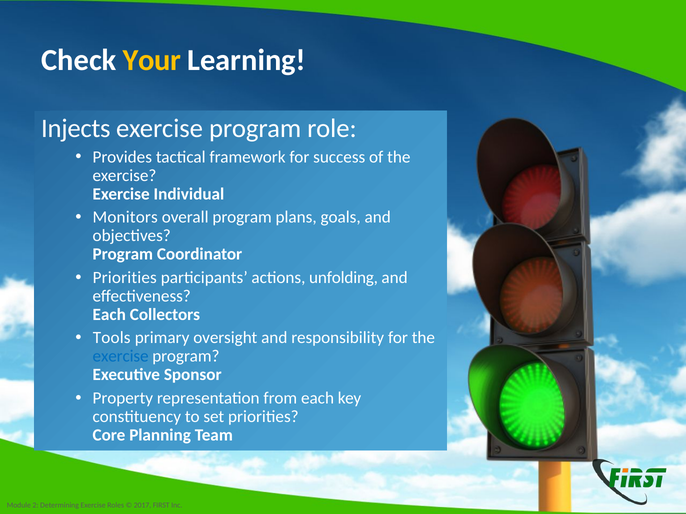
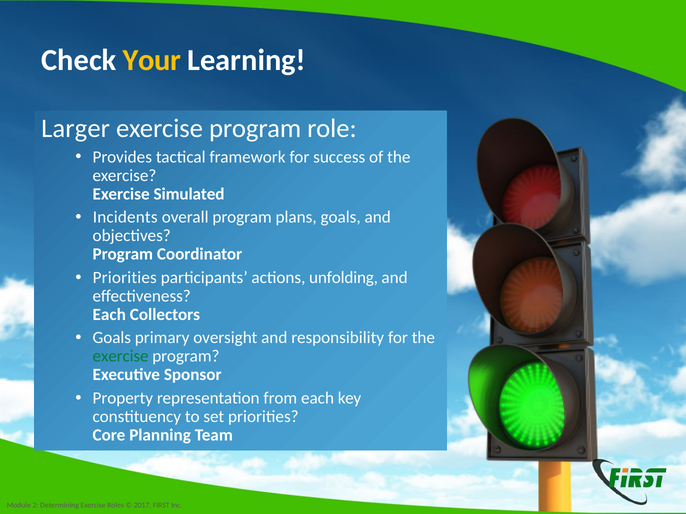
Injects: Injects -> Larger
Individual: Individual -> Simulated
Monitors: Monitors -> Incidents
Tools at (112, 338): Tools -> Goals
exercise at (121, 357) colour: blue -> green
